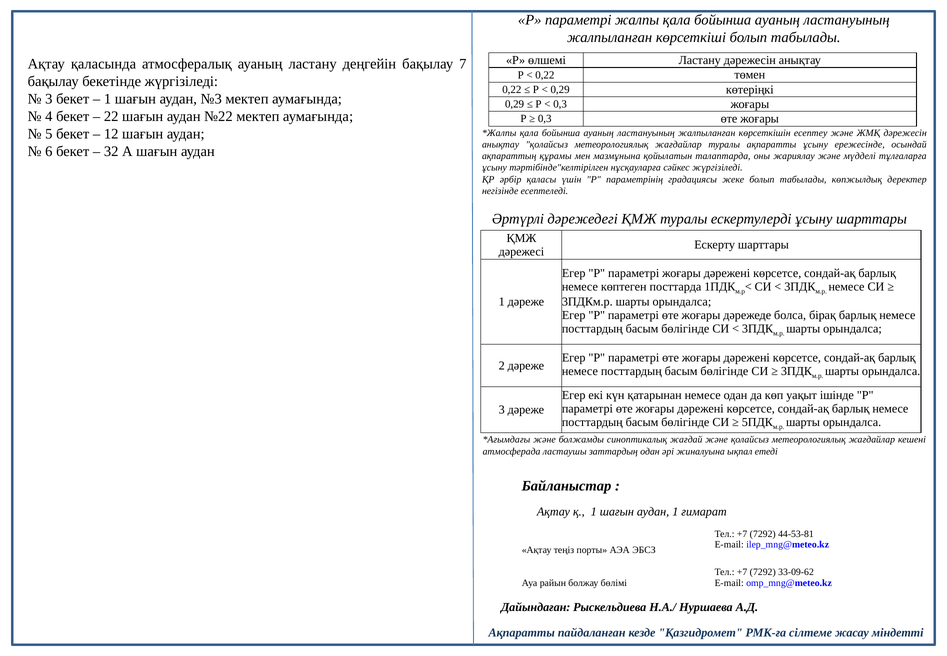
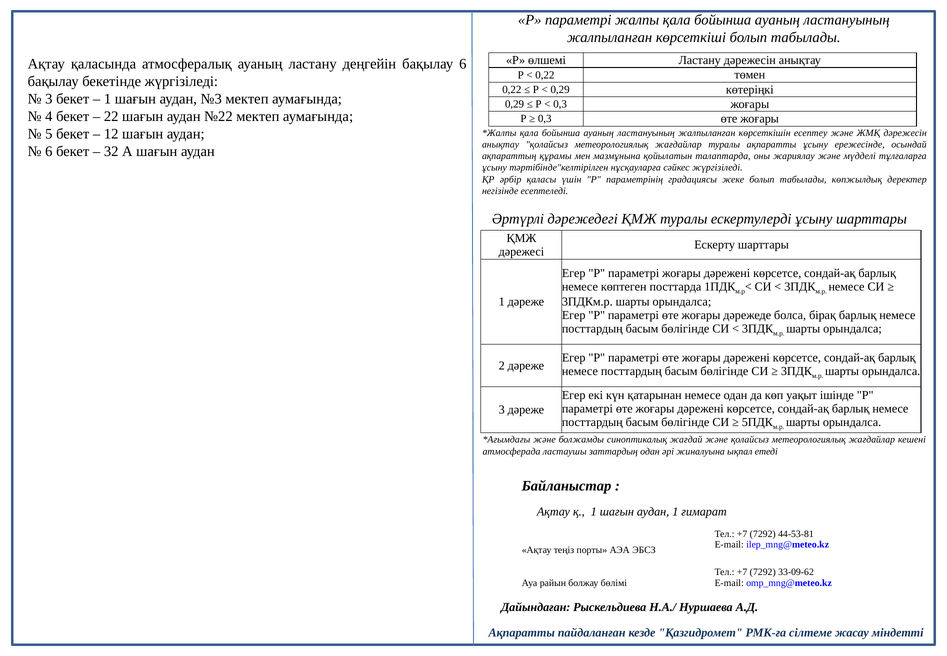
бақылау 7: 7 -> 6
